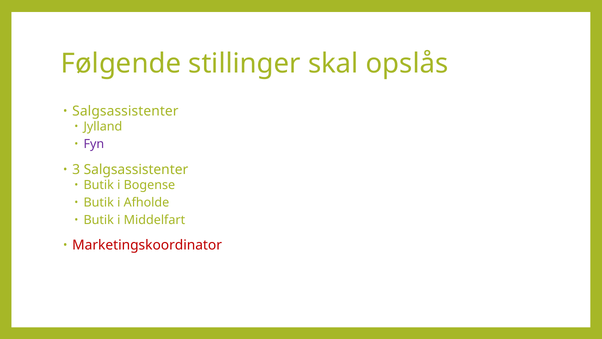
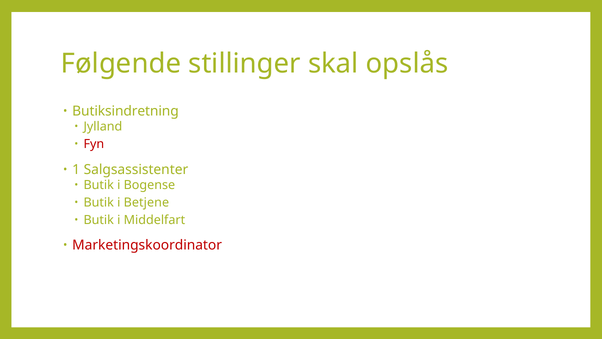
Salgsassistenter at (125, 111): Salgsassistenter -> Butiksindretning
Fyn colour: purple -> red
3: 3 -> 1
Afholde: Afholde -> Betjene
